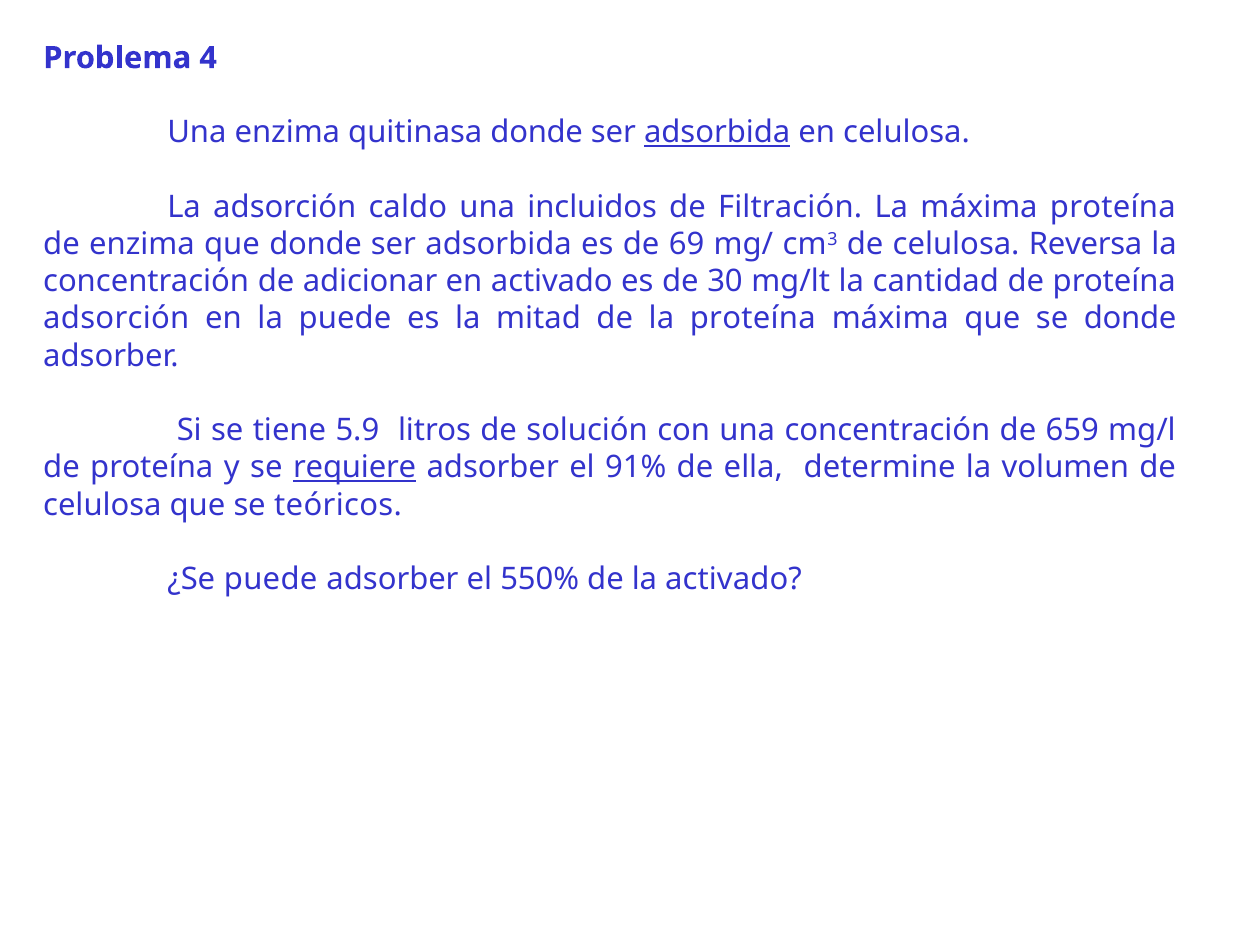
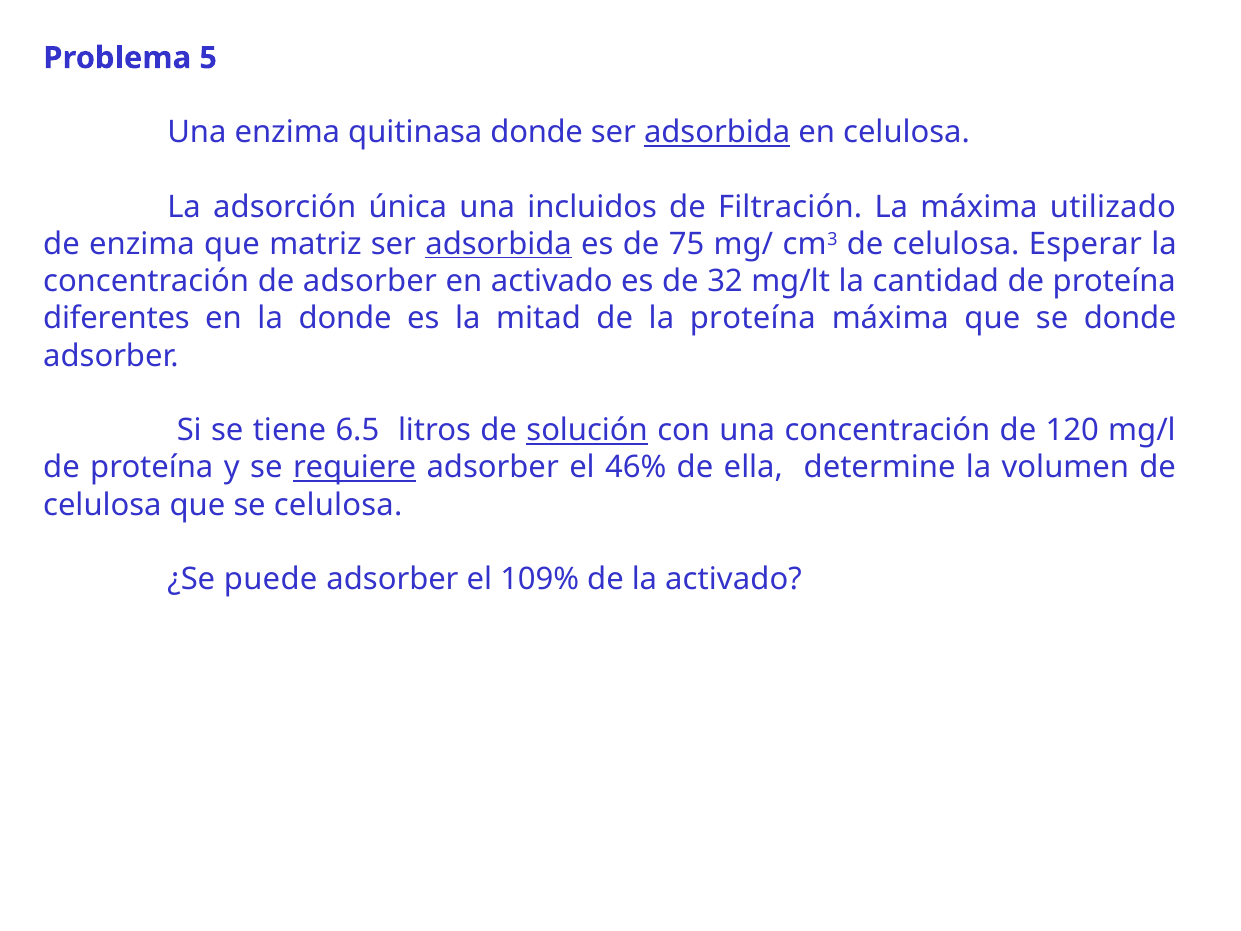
4: 4 -> 5
caldo: caldo -> única
máxima proteína: proteína -> utilizado
que donde: donde -> matriz
adsorbida at (499, 244) underline: none -> present
69: 69 -> 75
Reversa: Reversa -> Esperar
de adicionar: adicionar -> adsorber
30: 30 -> 32
adsorción at (116, 319): adsorción -> diferentes
la puede: puede -> donde
5.9: 5.9 -> 6.5
solución underline: none -> present
659: 659 -> 120
91%: 91% -> 46%
se teóricos: teóricos -> celulosa
550%: 550% -> 109%
